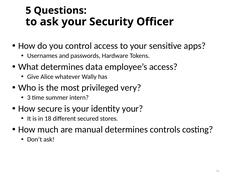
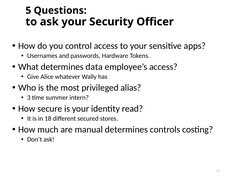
very: very -> alias
identity your: your -> read
